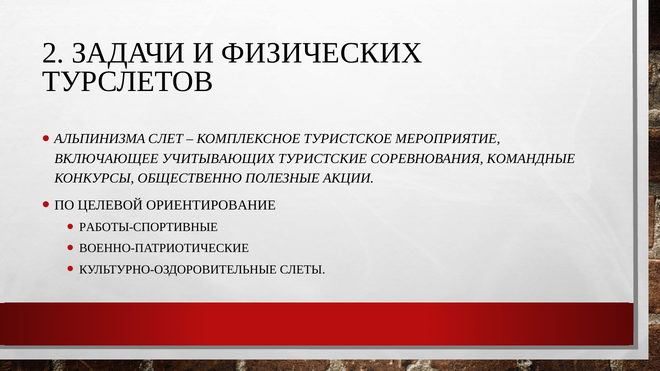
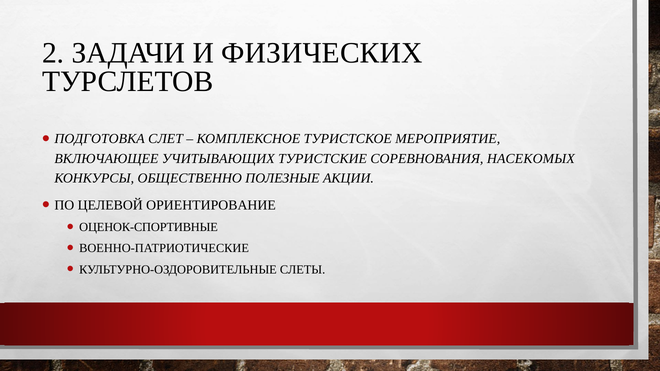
АЛЬПИНИЗМА: АЛЬПИНИЗМА -> ПОДГОТОВКА
КОМАНДНЫЕ: КОМАНДНЫЕ -> НАСЕКОМЫХ
РАБОТЫ-СПОРТИВНЫЕ: РАБОТЫ-СПОРТИВНЫЕ -> ОЦЕНОК-СПОРТИВНЫЕ
